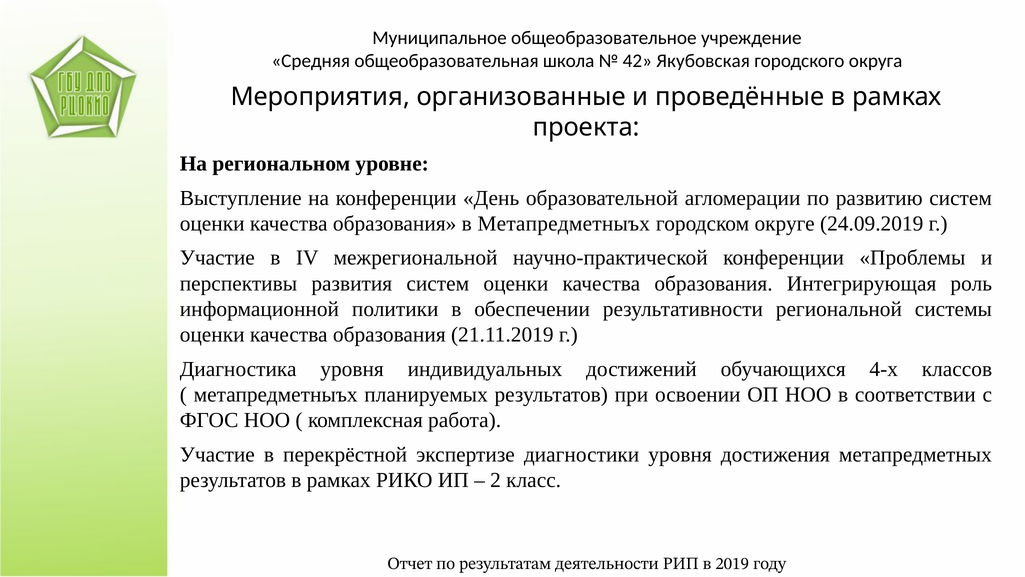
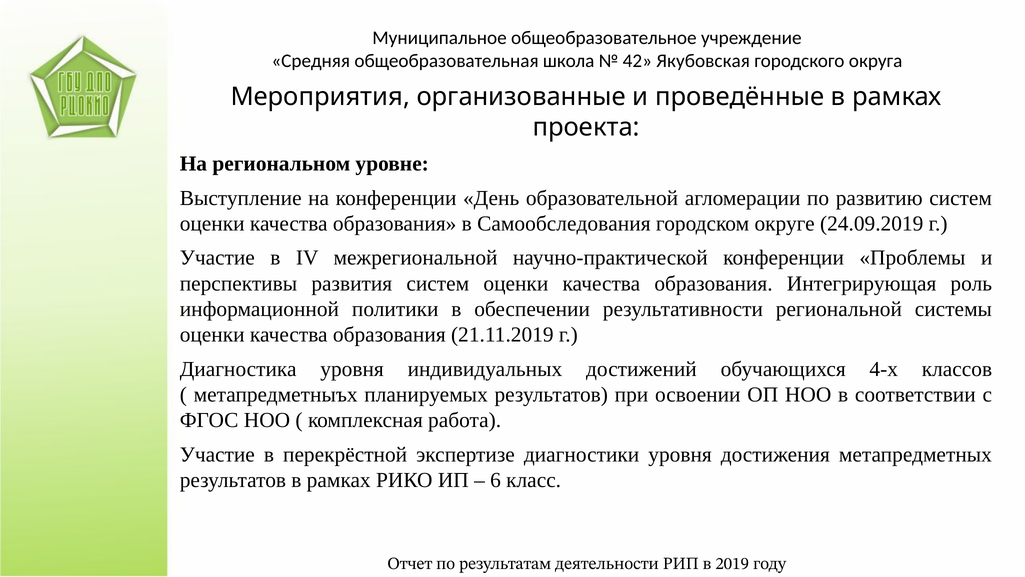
в Метапредметныъх: Метапредметныъх -> Самообследования
2: 2 -> 6
